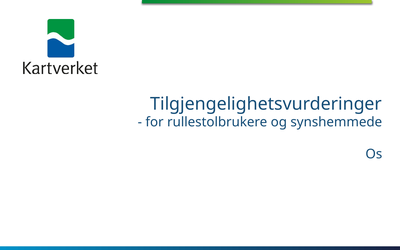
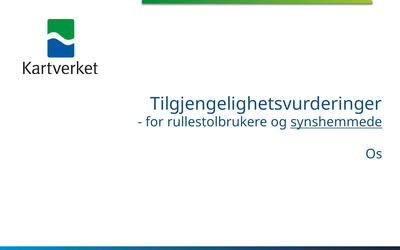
synshemmede underline: none -> present
